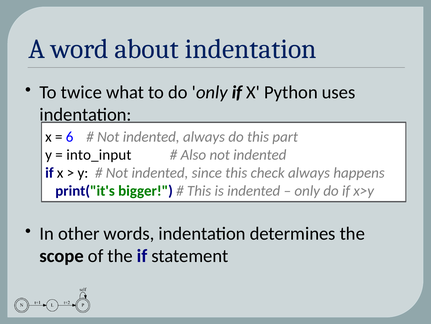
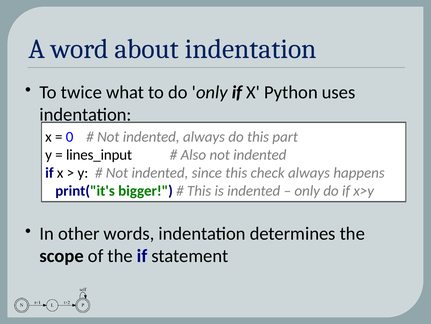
6: 6 -> 0
into_input: into_input -> lines_input
